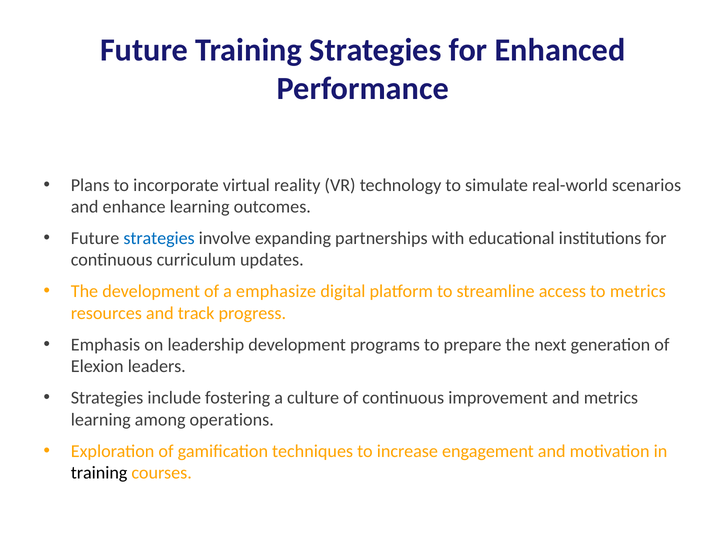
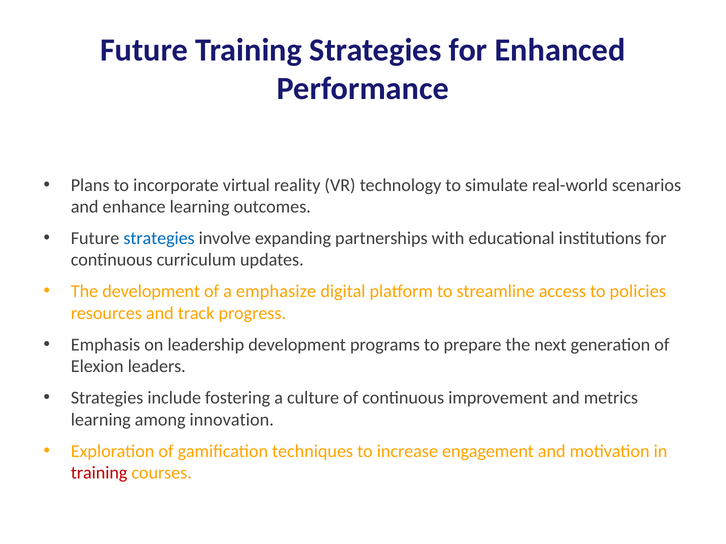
to metrics: metrics -> policies
operations: operations -> innovation
training at (99, 473) colour: black -> red
